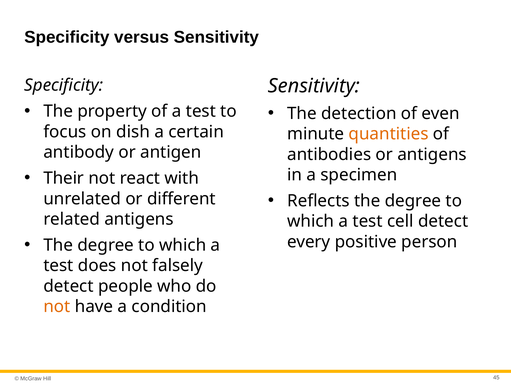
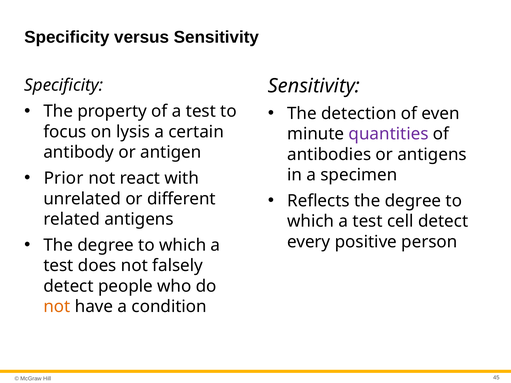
dish: dish -> lysis
quantities colour: orange -> purple
Their: Their -> Prior
